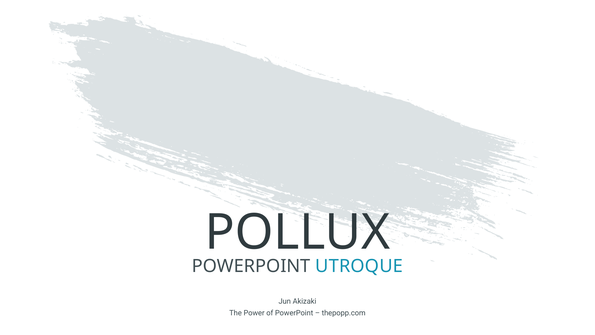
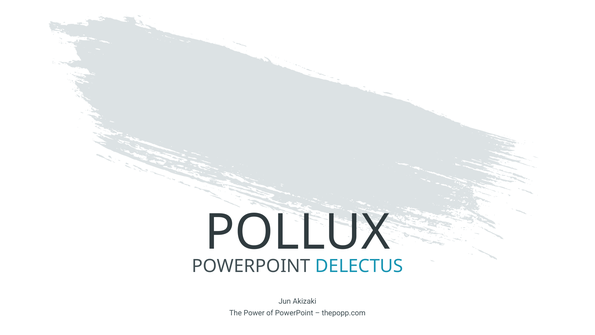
UTROQUE: UTROQUE -> DELECTUS
